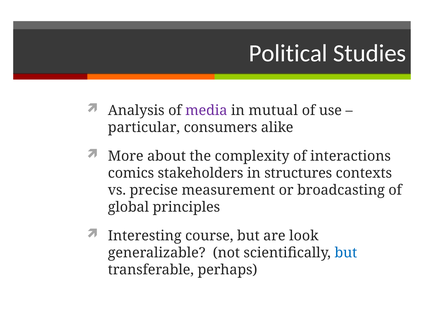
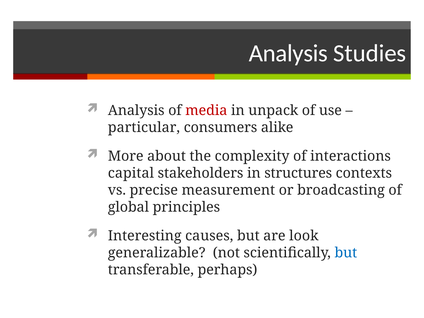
Political at (288, 53): Political -> Analysis
media colour: purple -> red
mutual: mutual -> unpack
comics: comics -> capital
course: course -> causes
